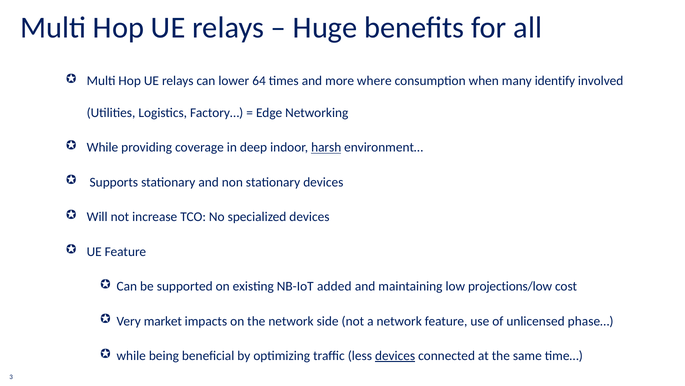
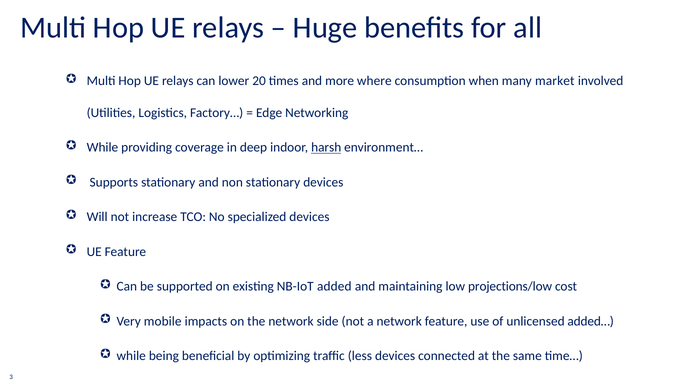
64: 64 -> 20
identify: identify -> market
market: market -> mobile
phase…: phase… -> added…
devices at (395, 355) underline: present -> none
